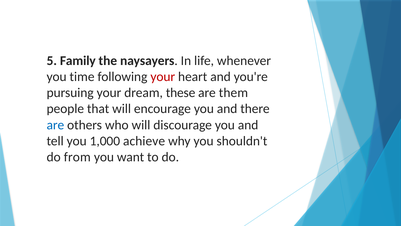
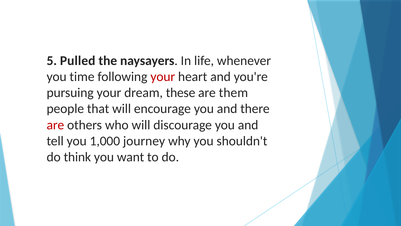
Family: Family -> Pulled
are at (55, 125) colour: blue -> red
achieve: achieve -> journey
from: from -> think
